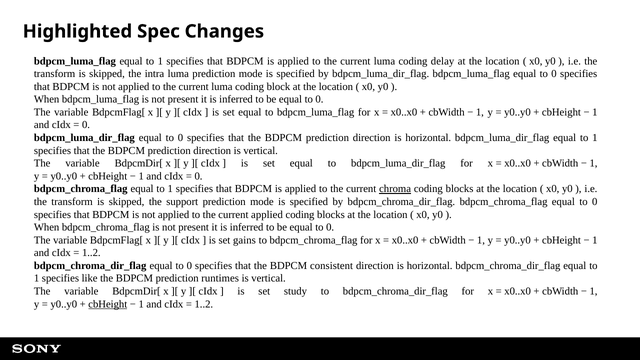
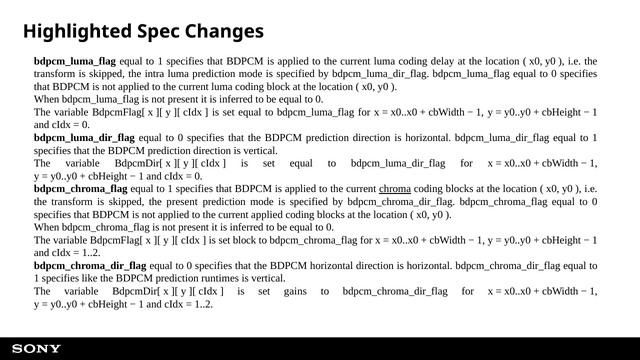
the support: support -> present
set gains: gains -> block
BDPCM consistent: consistent -> horizontal
study: study -> gains
cbHeight at (108, 304) underline: present -> none
